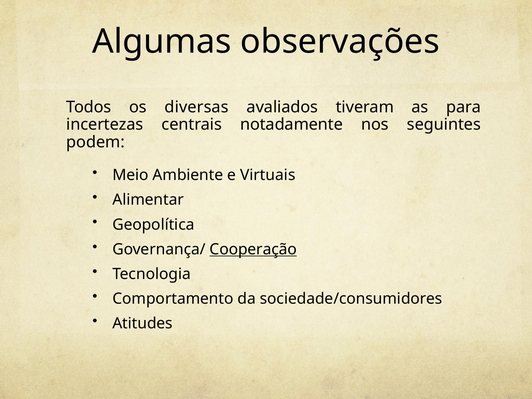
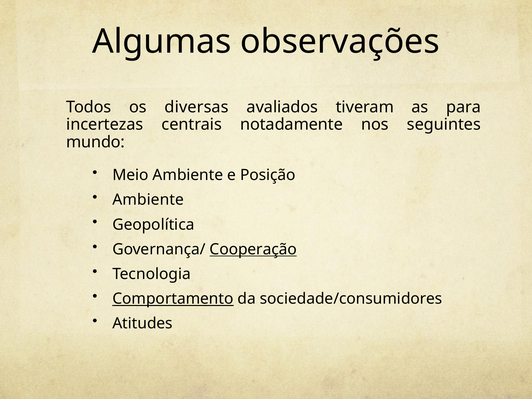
podem: podem -> mundo
Virtuais: Virtuais -> Posição
Alimentar at (148, 200): Alimentar -> Ambiente
Comportamento underline: none -> present
